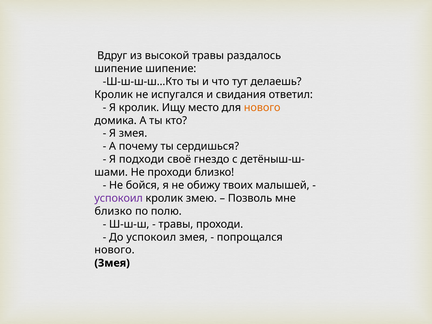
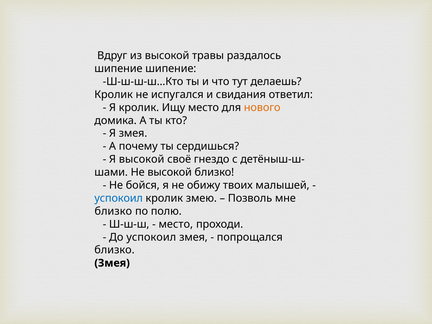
Я подходи: подходи -> высокой
Не проходи: проходи -> высокой
успокоил at (119, 198) colour: purple -> blue
травы at (176, 224): травы -> место
нового at (114, 250): нового -> близко
